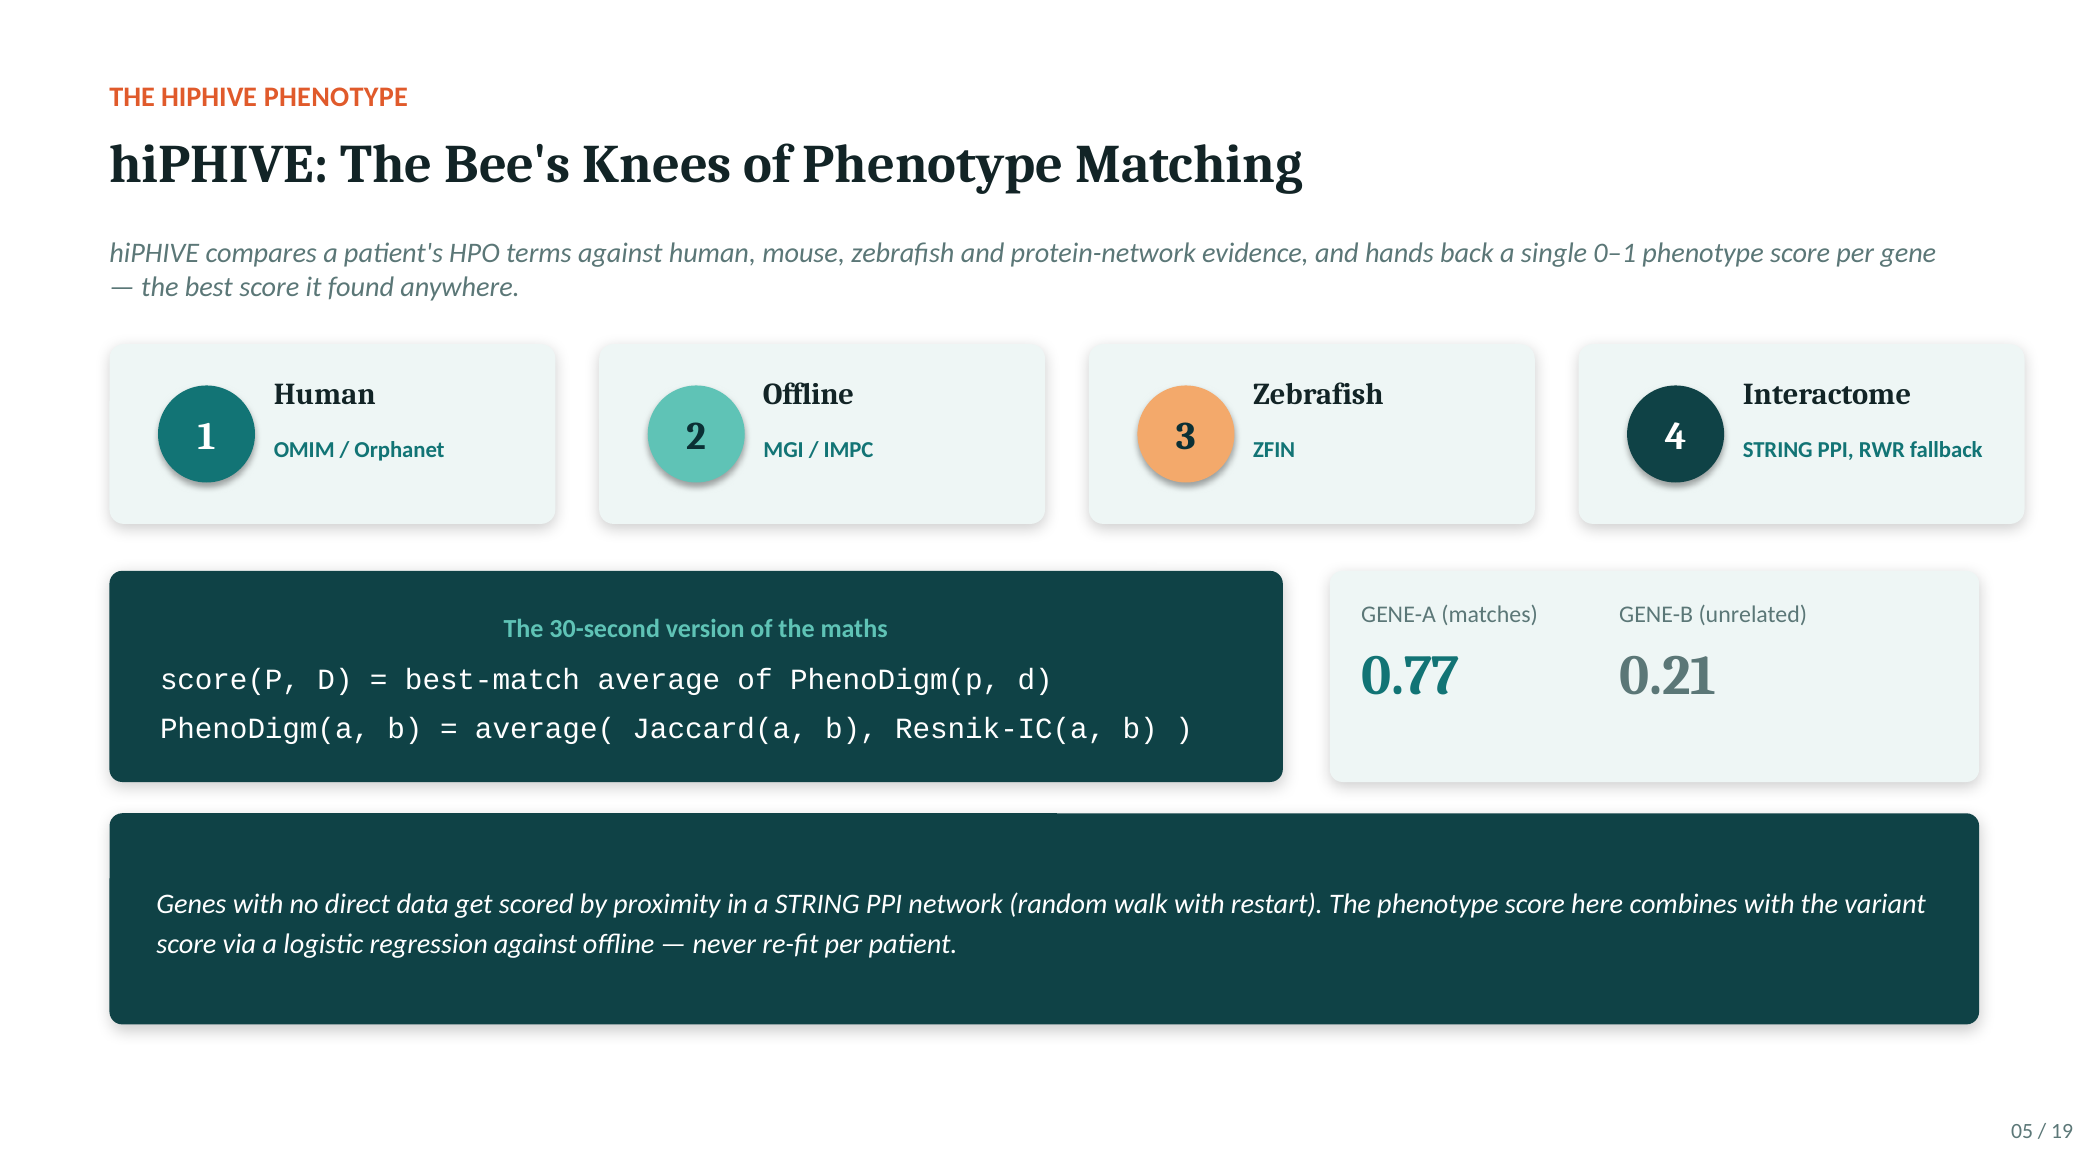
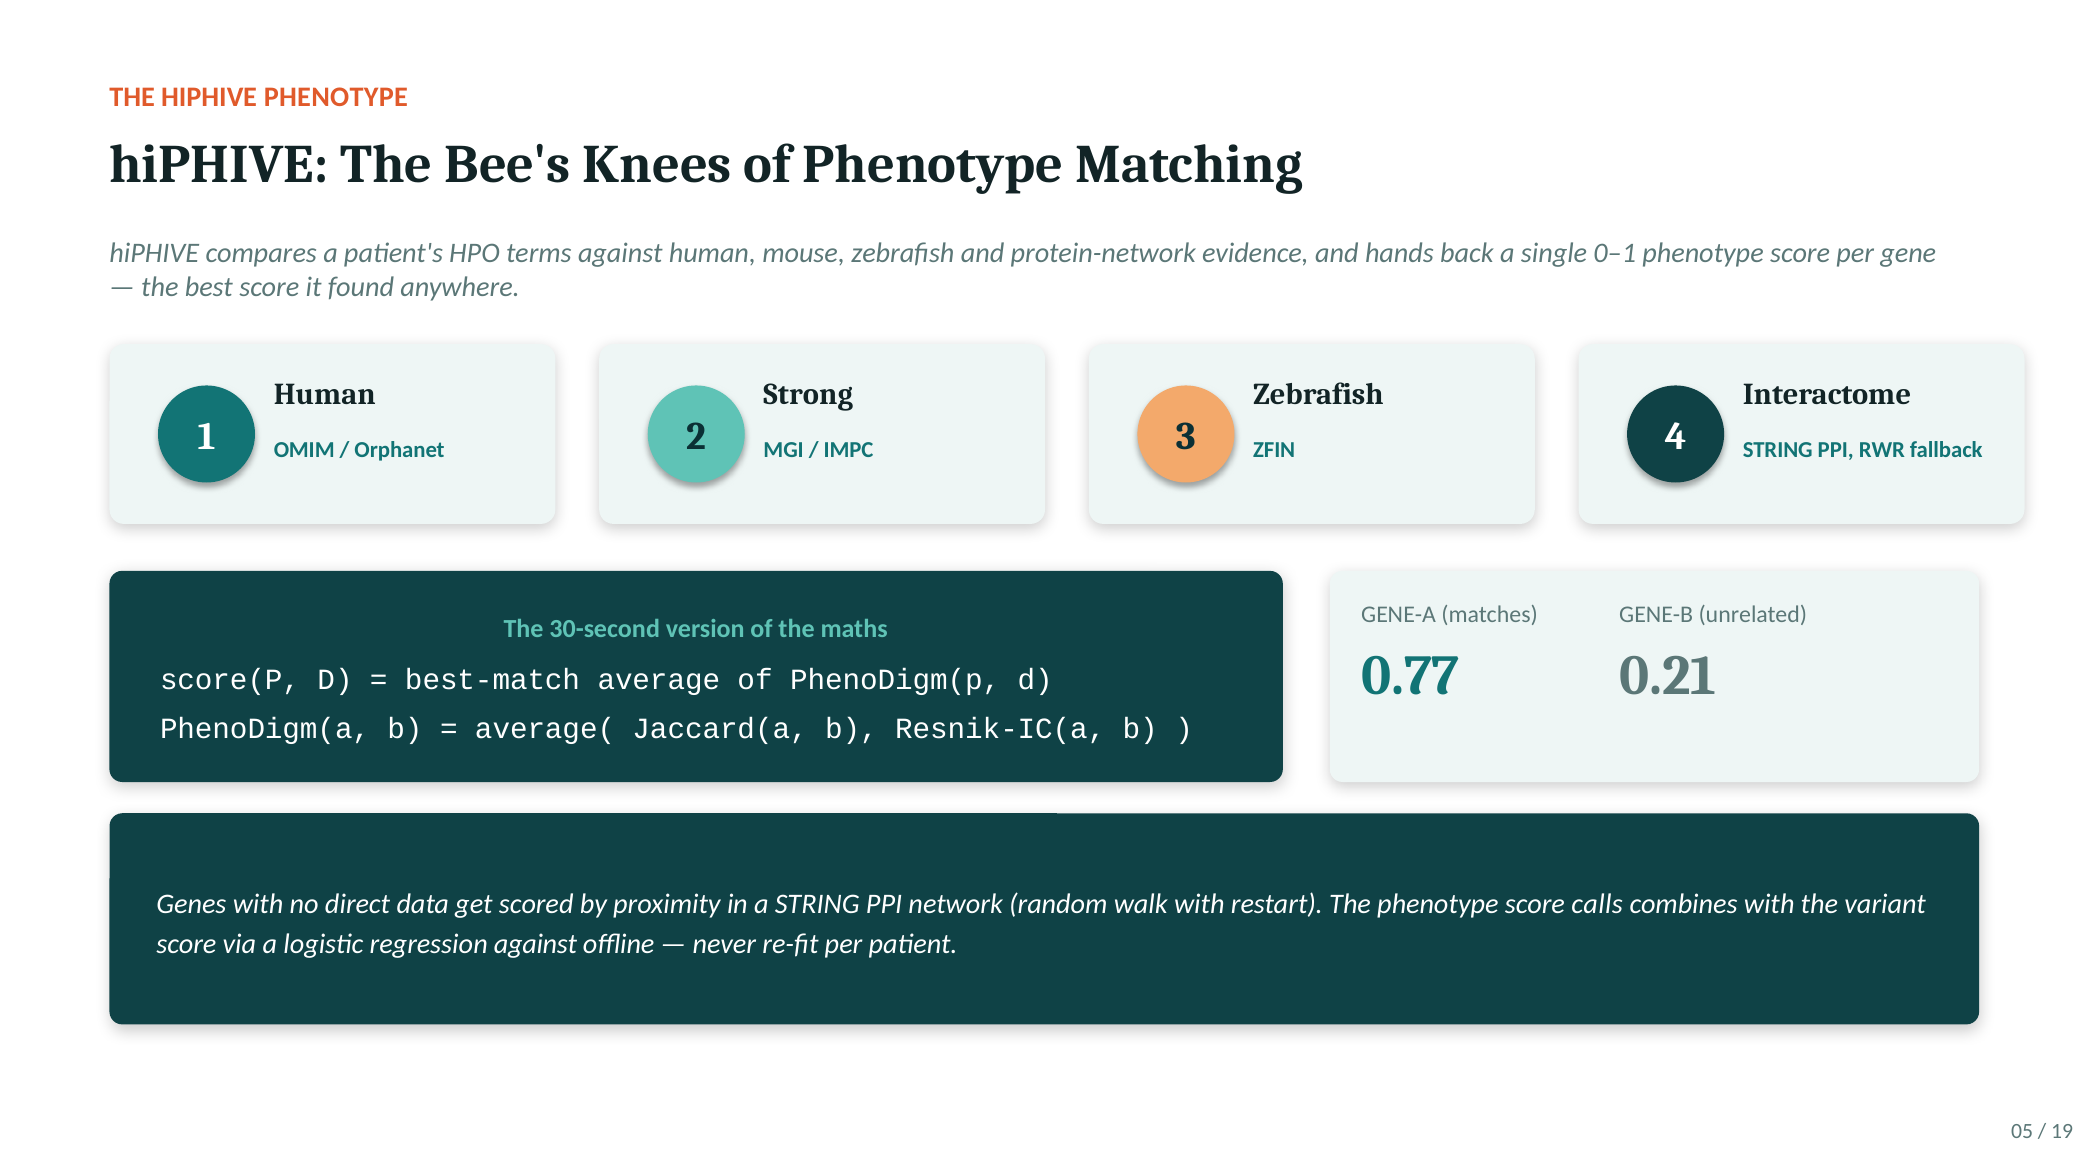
Offline at (808, 394): Offline -> Strong
here: here -> calls
